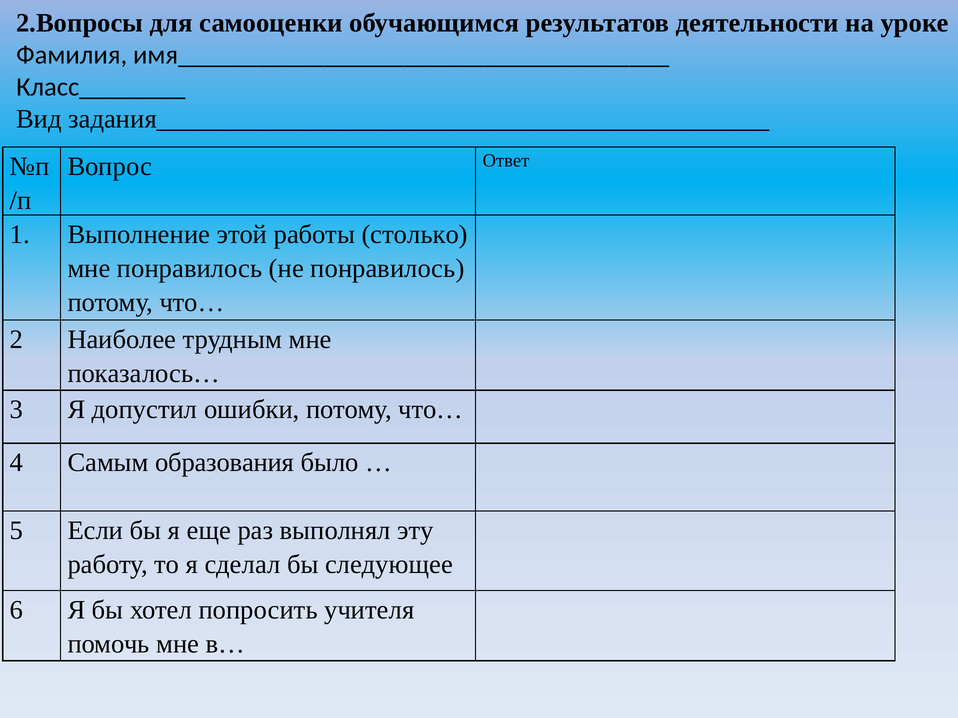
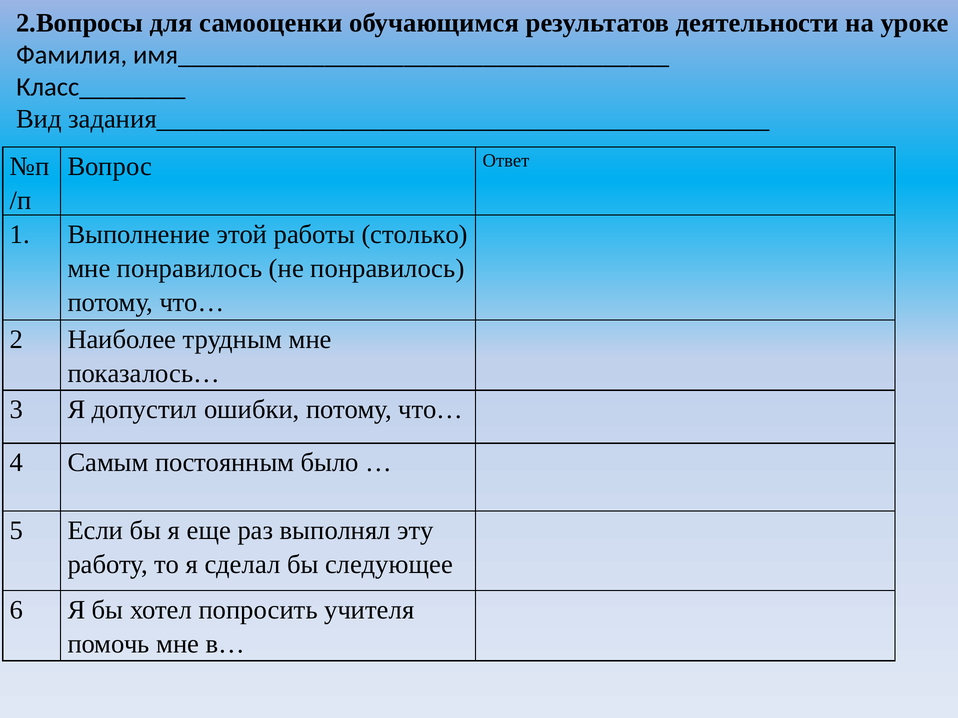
образования: образования -> постоянным
